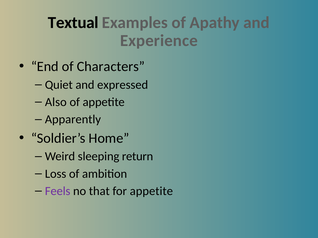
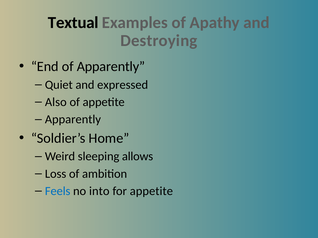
Experience: Experience -> Destroying
of Characters: Characters -> Apparently
return: return -> allows
Feels colour: purple -> blue
that: that -> into
